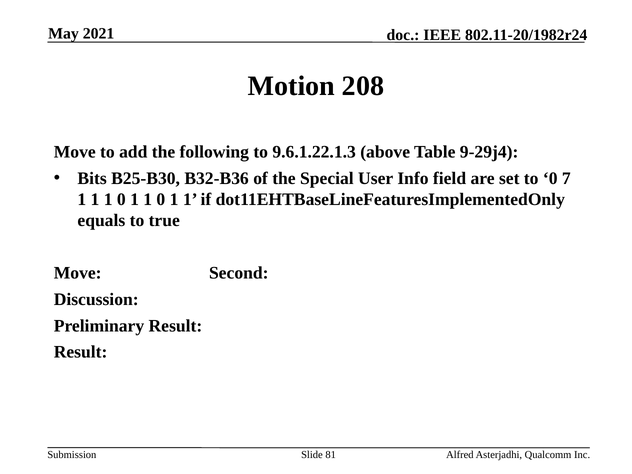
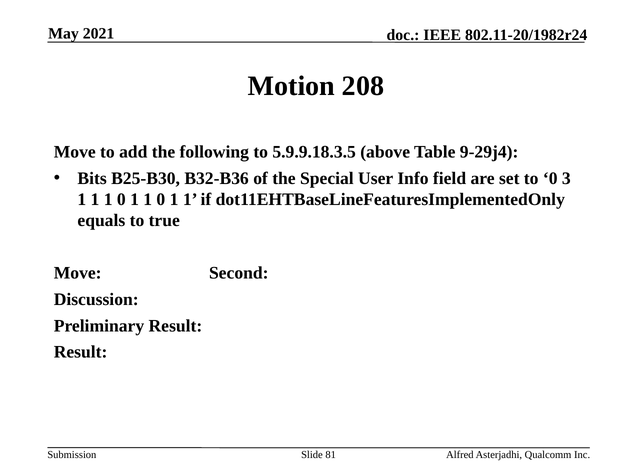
9.6.1.22.1.3: 9.6.1.22.1.3 -> 5.9.9.18.3.5
7: 7 -> 3
